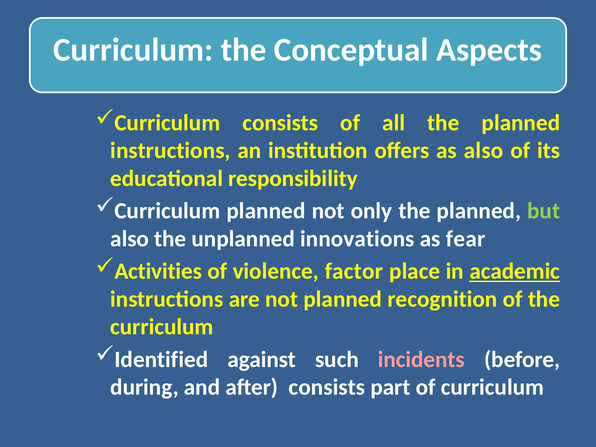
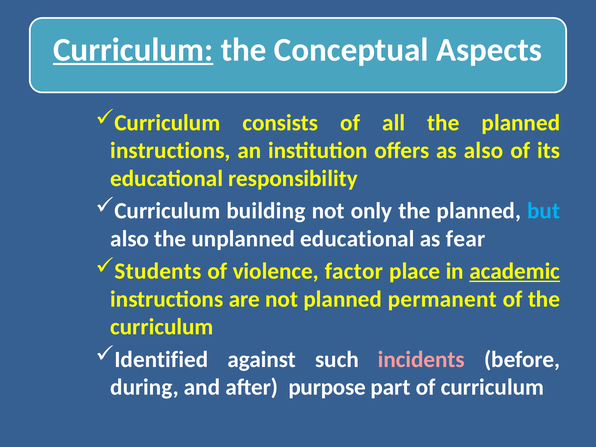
Curriculum at (133, 50) underline: none -> present
Curriculum planned: planned -> building
but colour: light green -> light blue
unplanned innovations: innovations -> educational
Activities: Activities -> Students
recognition: recognition -> permanent
after consists: consists -> purpose
